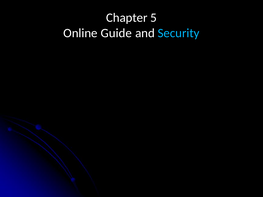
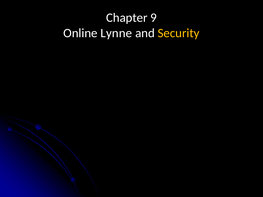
5: 5 -> 9
Guide: Guide -> Lynne
Security colour: light blue -> yellow
